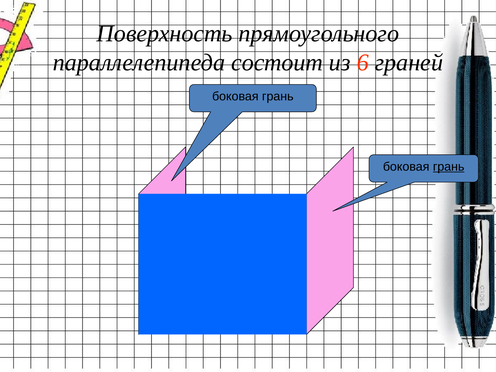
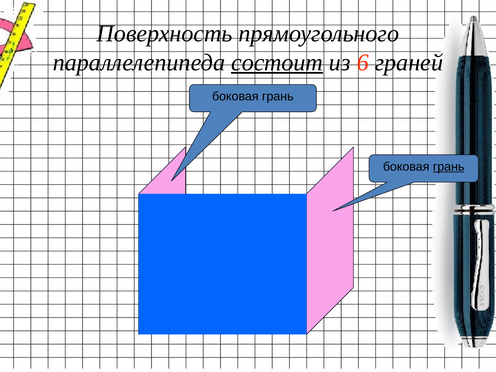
состоит underline: none -> present
